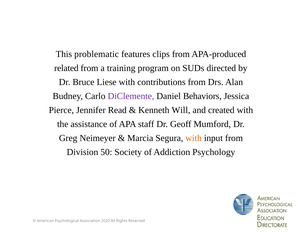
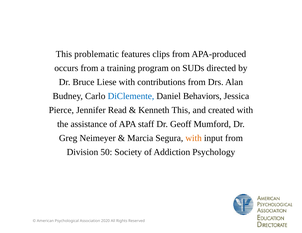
related: related -> occurs
DiClemente colour: purple -> blue
Kenneth Will: Will -> This
